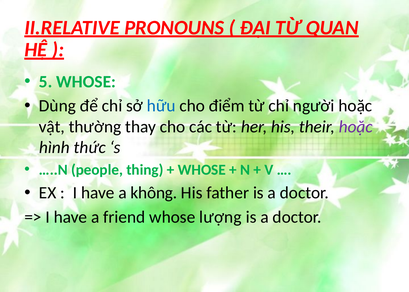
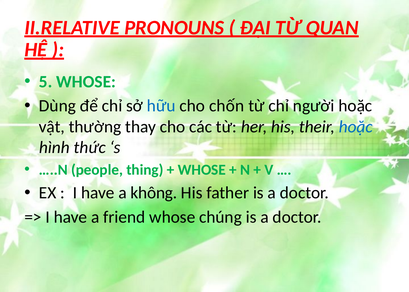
điểm: điểm -> chốn
hoặc at (356, 127) colour: purple -> blue
lượng: lượng -> chúng
